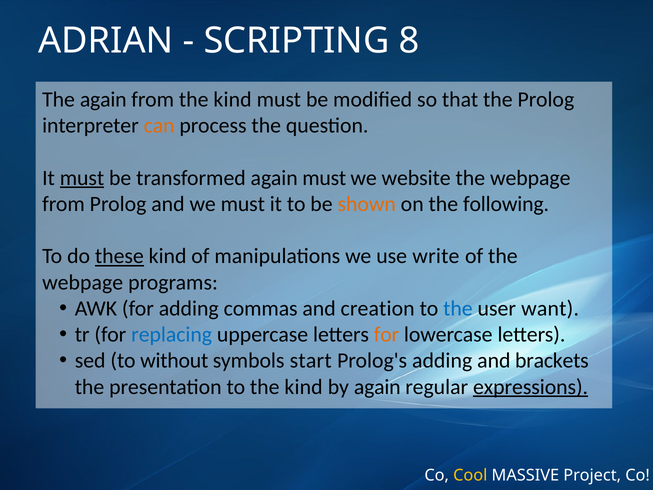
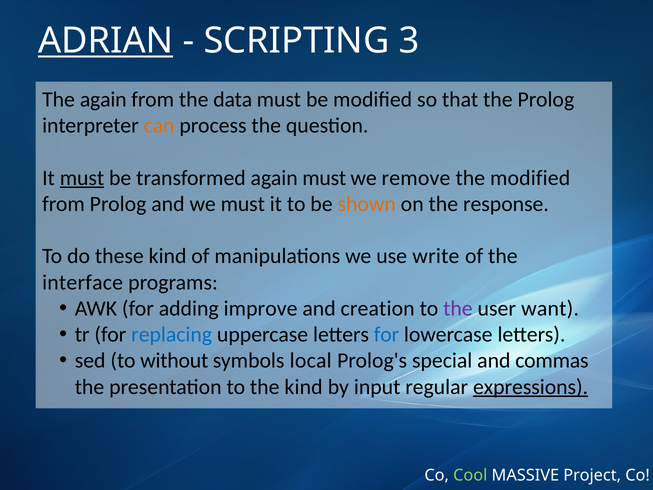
ADRIAN underline: none -> present
8: 8 -> 3
from the kind: kind -> data
website: website -> remove
webpage at (530, 178): webpage -> modified
following: following -> response
these underline: present -> none
webpage at (83, 282): webpage -> interface
commas: commas -> improve
the at (458, 308) colour: blue -> purple
for at (386, 334) colour: orange -> blue
start: start -> local
Prolog's adding: adding -> special
brackets: brackets -> commas
by again: again -> input
Cool colour: yellow -> light green
